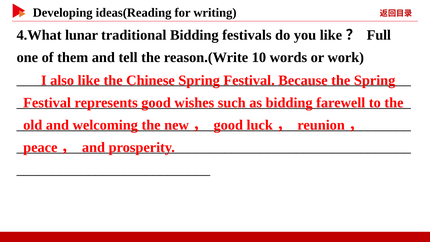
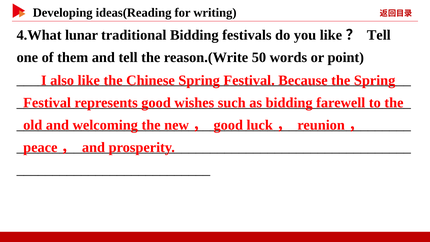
Full at (379, 35): Full -> Tell
10: 10 -> 50
work: work -> point
